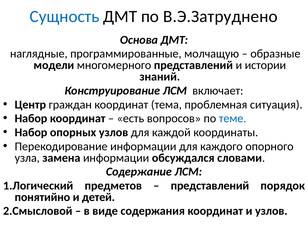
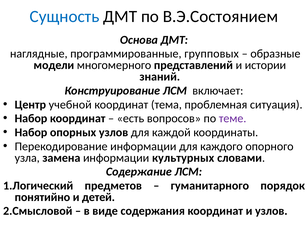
В.Э.Затруднено: В.Э.Затруднено -> В.Э.Состоянием
молчащую: молчащую -> групповых
граждан: граждан -> учебной
теме colour: blue -> purple
обсуждался: обсуждался -> культурных
представлений at (210, 186): представлений -> гуманитарного
